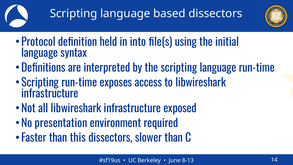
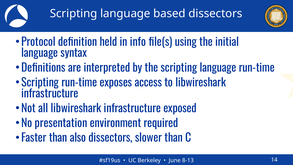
into: into -> info
this: this -> also
